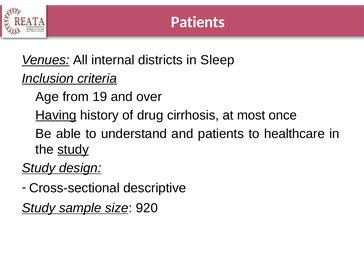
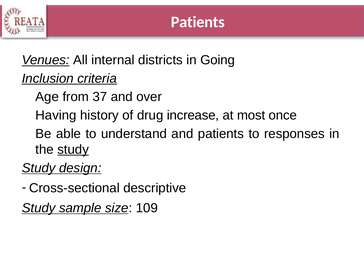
Sleep: Sleep -> Going
19: 19 -> 37
Having underline: present -> none
cirrhosis: cirrhosis -> increase
healthcare: healthcare -> responses
920: 920 -> 109
